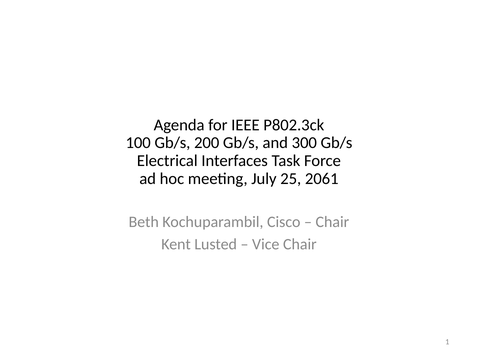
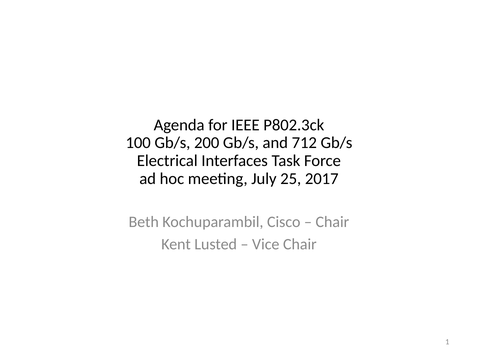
300: 300 -> 712
2061: 2061 -> 2017
